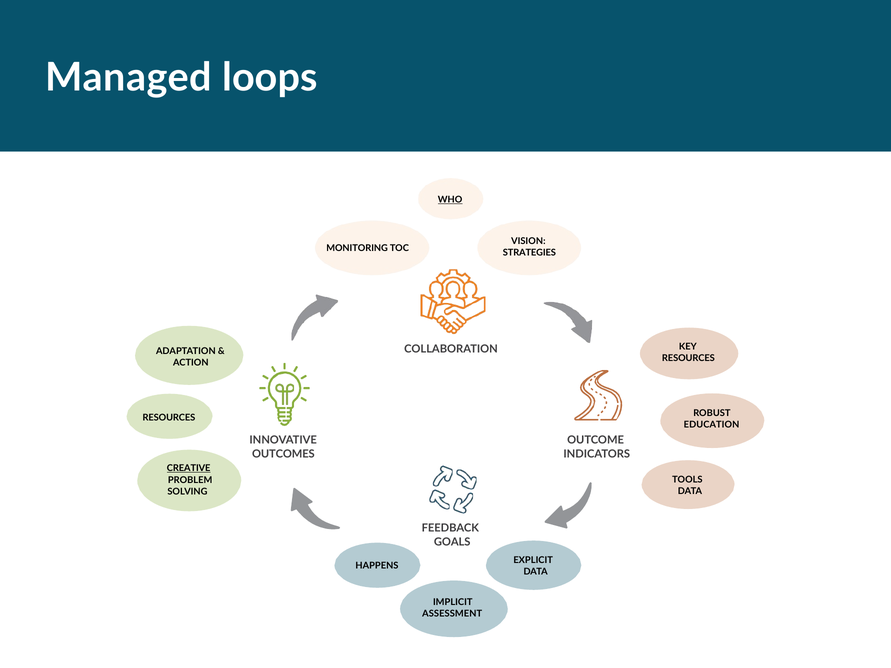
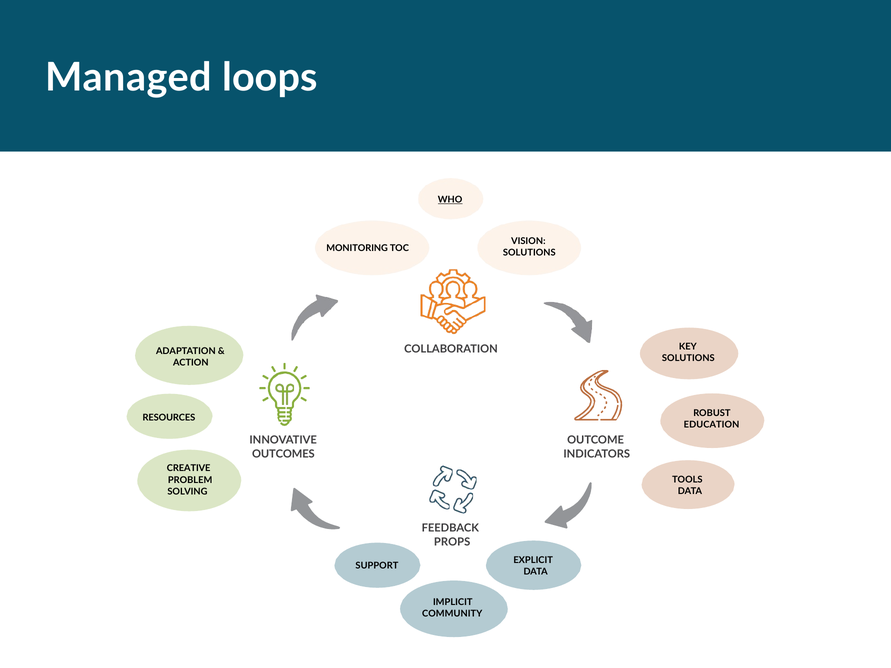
STRATEGIES at (529, 253): STRATEGIES -> SOLUTIONS
RESOURCES at (688, 359): RESOURCES -> SOLUTIONS
CREATIVE underline: present -> none
GOALS: GOALS -> PROPS
HAPPENS: HAPPENS -> SUPPORT
ASSESSMENT: ASSESSMENT -> COMMUNITY
